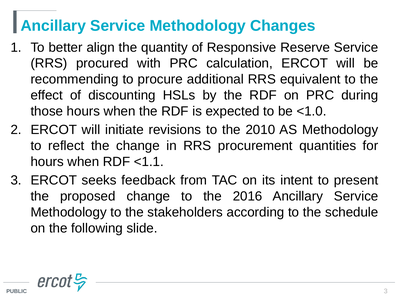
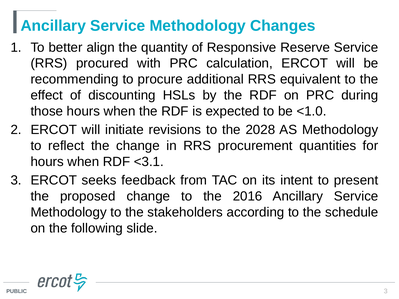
2010: 2010 -> 2028
<1.1: <1.1 -> <3.1
